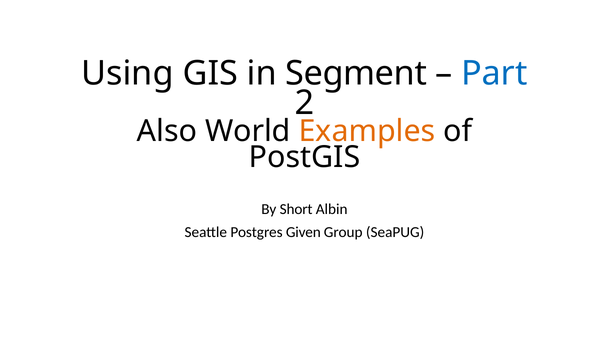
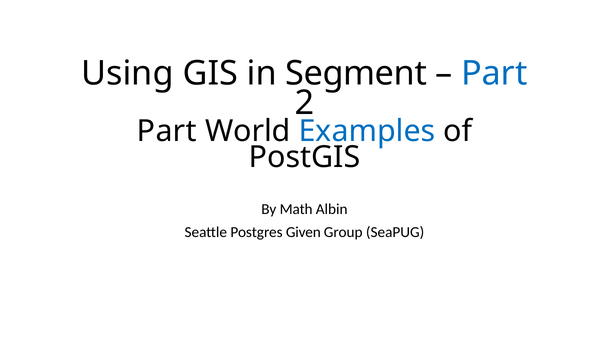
Also at (167, 131): Also -> Part
Examples colour: orange -> blue
Short: Short -> Math
